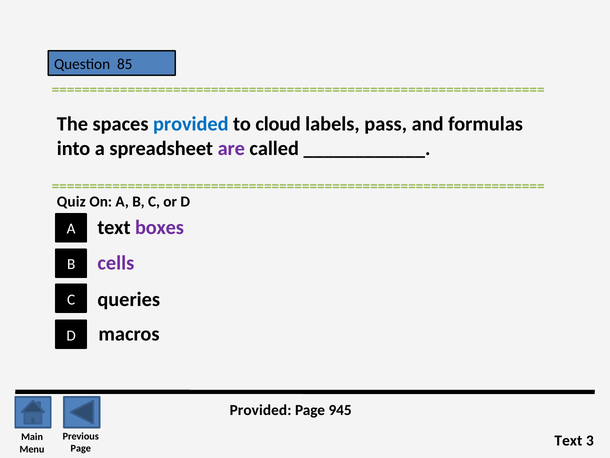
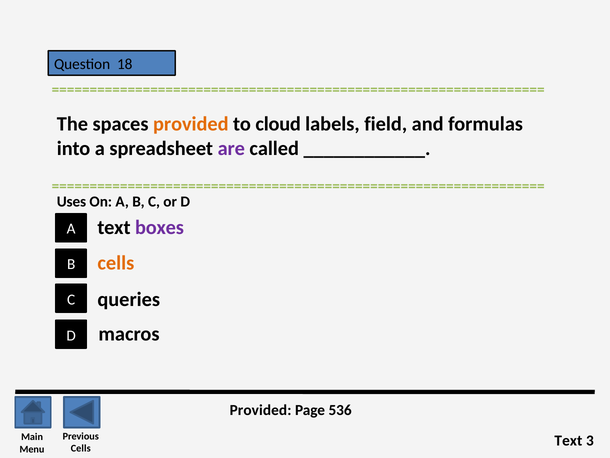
85: 85 -> 18
provided at (191, 124) colour: blue -> orange
pass: pass -> field
Quiz: Quiz -> Uses
cells at (116, 263) colour: purple -> orange
945: 945 -> 536
Page at (81, 448): Page -> Cells
